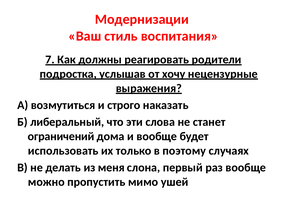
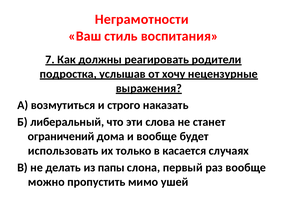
Модернизации: Модернизации -> Неграмотности
поэтому: поэтому -> касается
меня: меня -> папы
